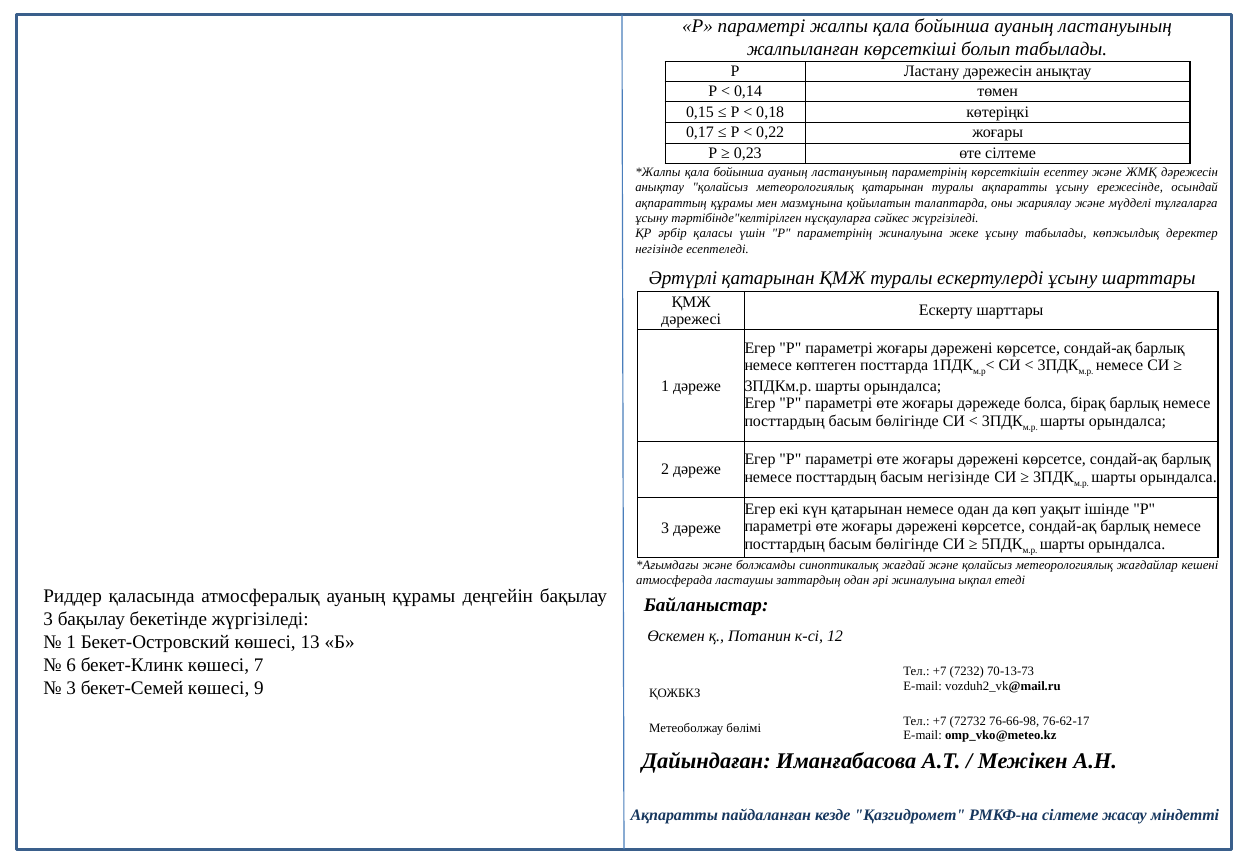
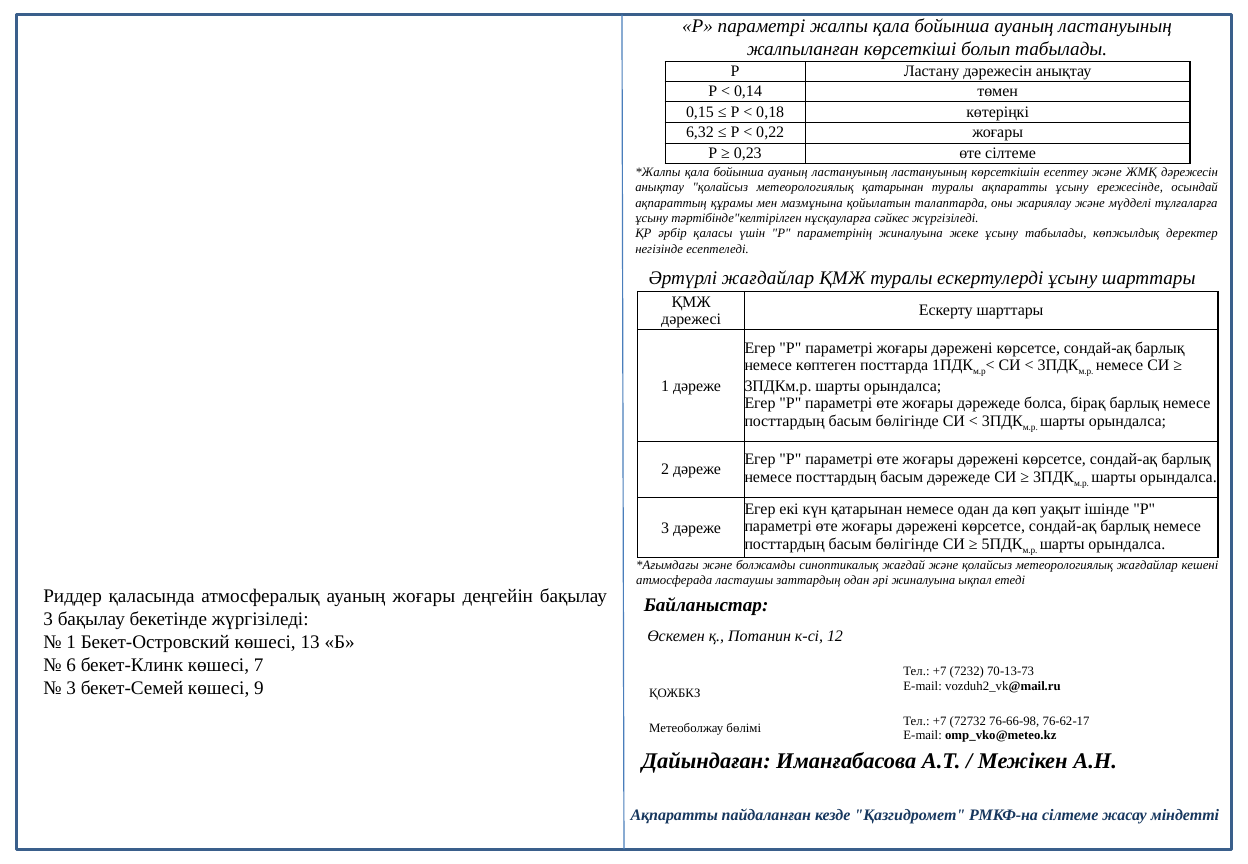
0,17: 0,17 -> 6,32
ластануының параметрінің: параметрінің -> ластануының
Әртүрлі қатарынан: қатарынан -> жағдайлар
басым негізінде: негізінде -> дәрежеде
ауаның құрамы: құрамы -> жоғары
